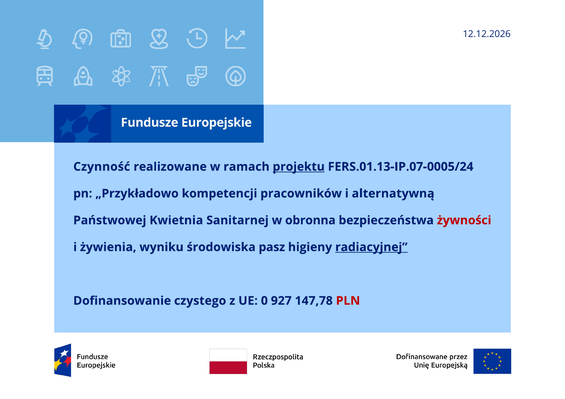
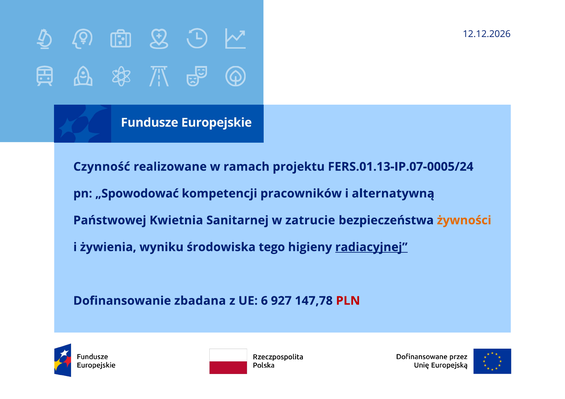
projektu underline: present -> none
„Przykładowo: „Przykładowo -> „Spowodować
obronna: obronna -> zatrucie
żywności colour: red -> orange
pasz: pasz -> tego
czystego: czystego -> zbadana
0: 0 -> 6
